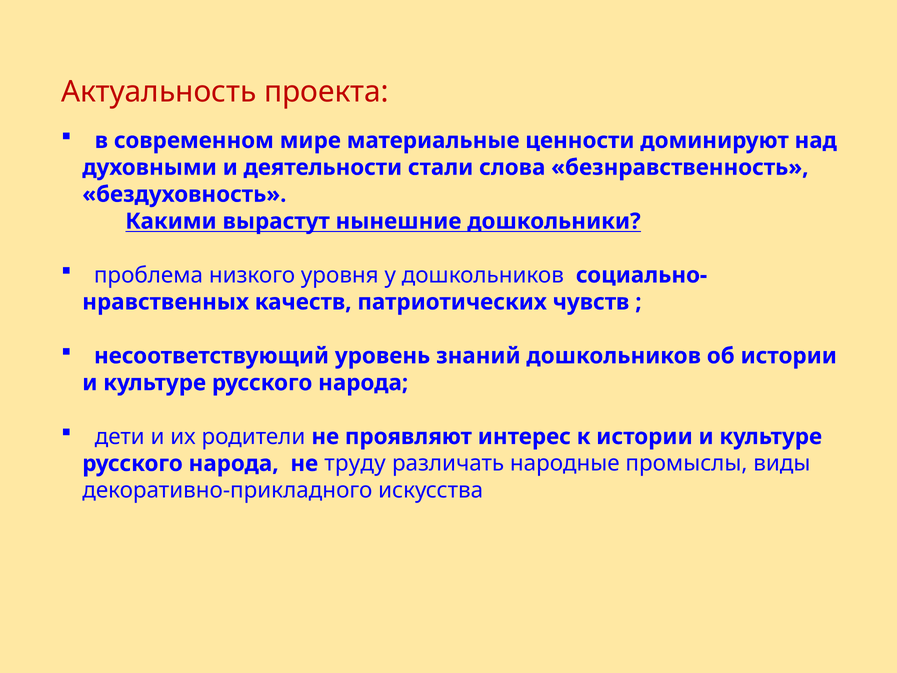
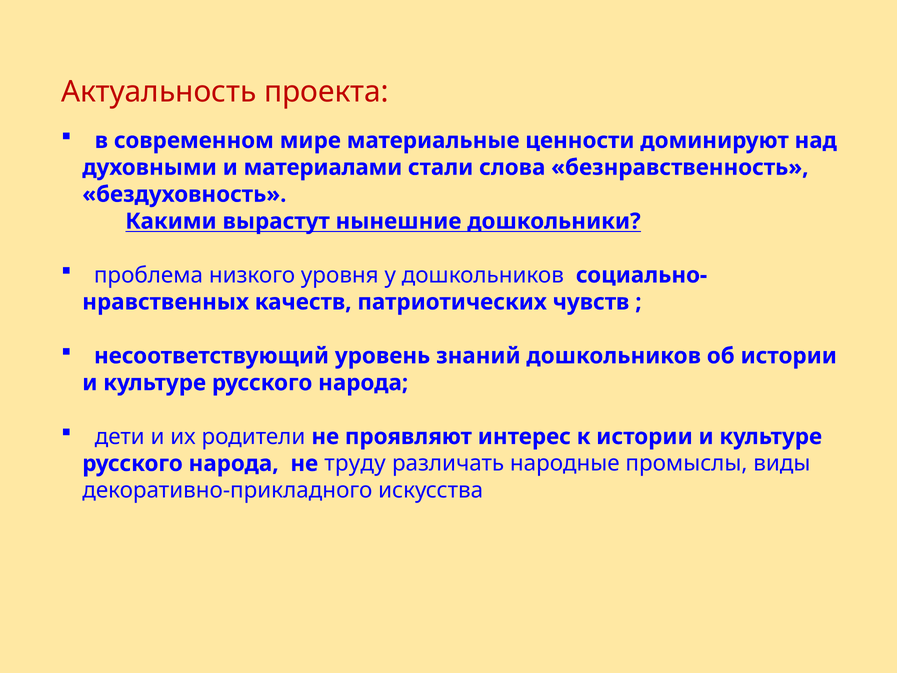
деятельности: деятельности -> материалами
